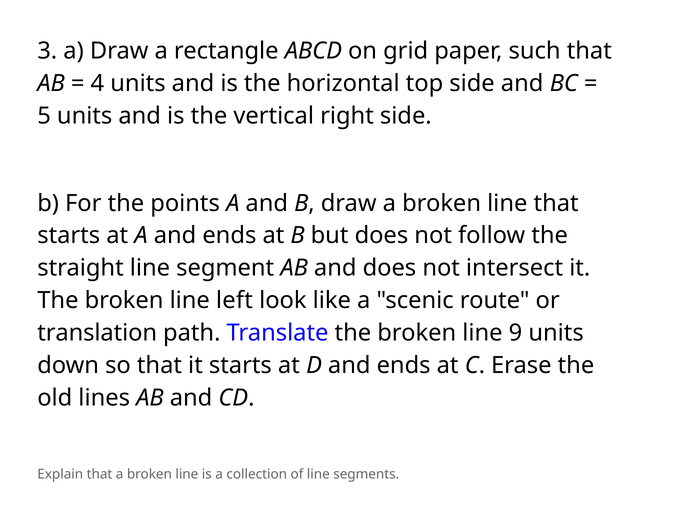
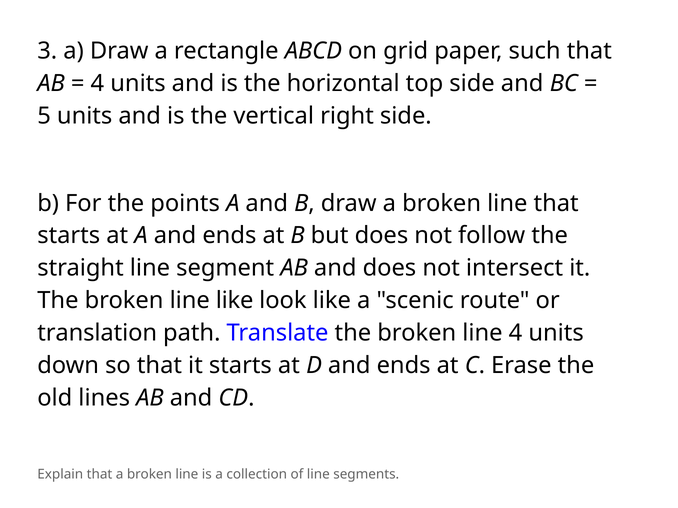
line left: left -> like
line 9: 9 -> 4
